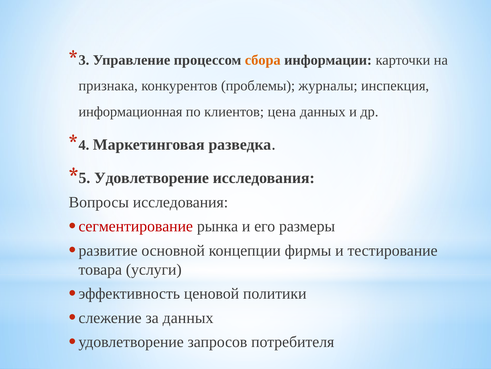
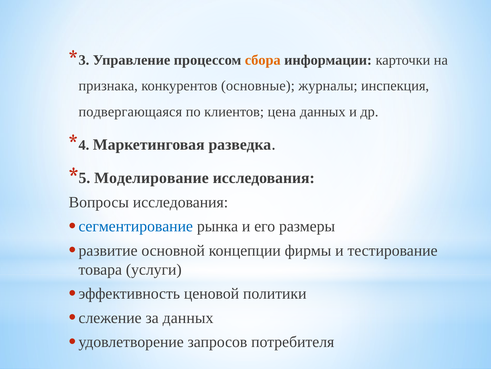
проблемы: проблемы -> основные
информационная: информационная -> подвергающаяся
Удовлетворение at (152, 178): Удовлетворение -> Моделирование
сегментирование colour: red -> blue
